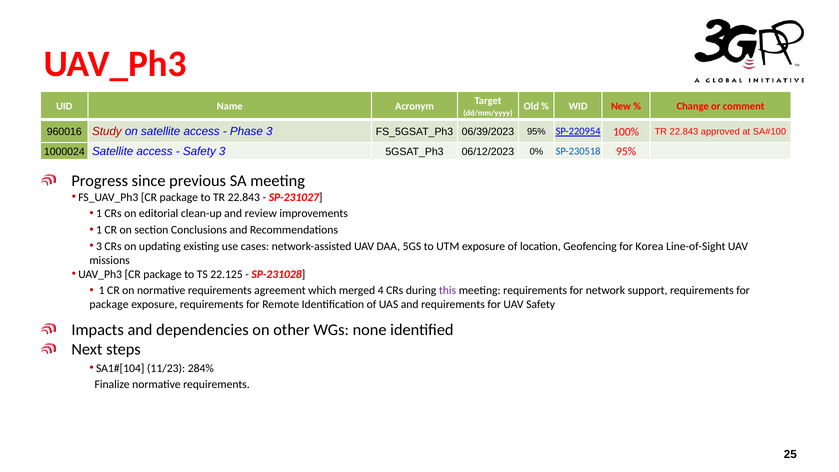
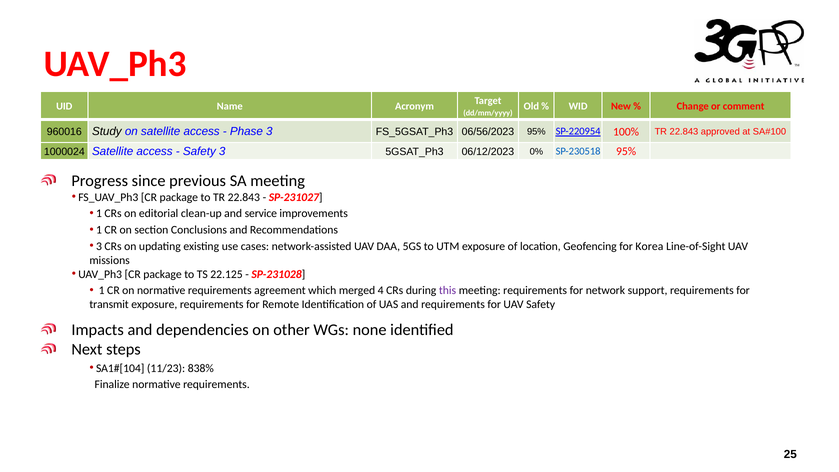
Study colour: red -> black
06/39/2023: 06/39/2023 -> 06/56/2023
review: review -> service
package at (109, 305): package -> transmit
284%: 284% -> 838%
